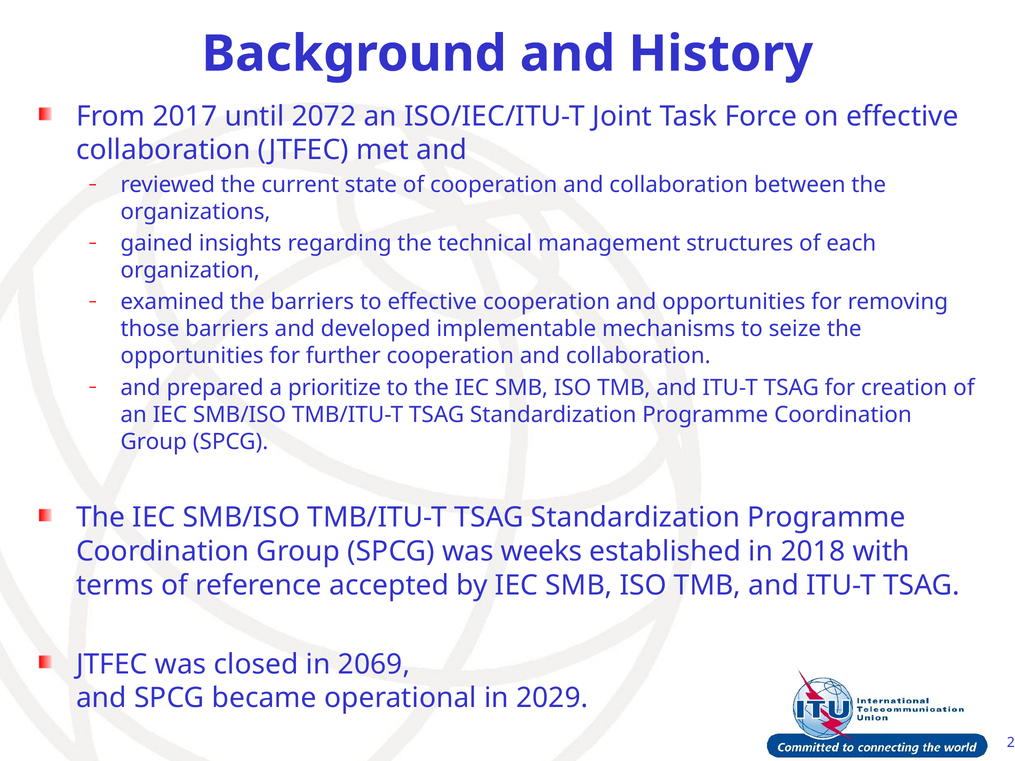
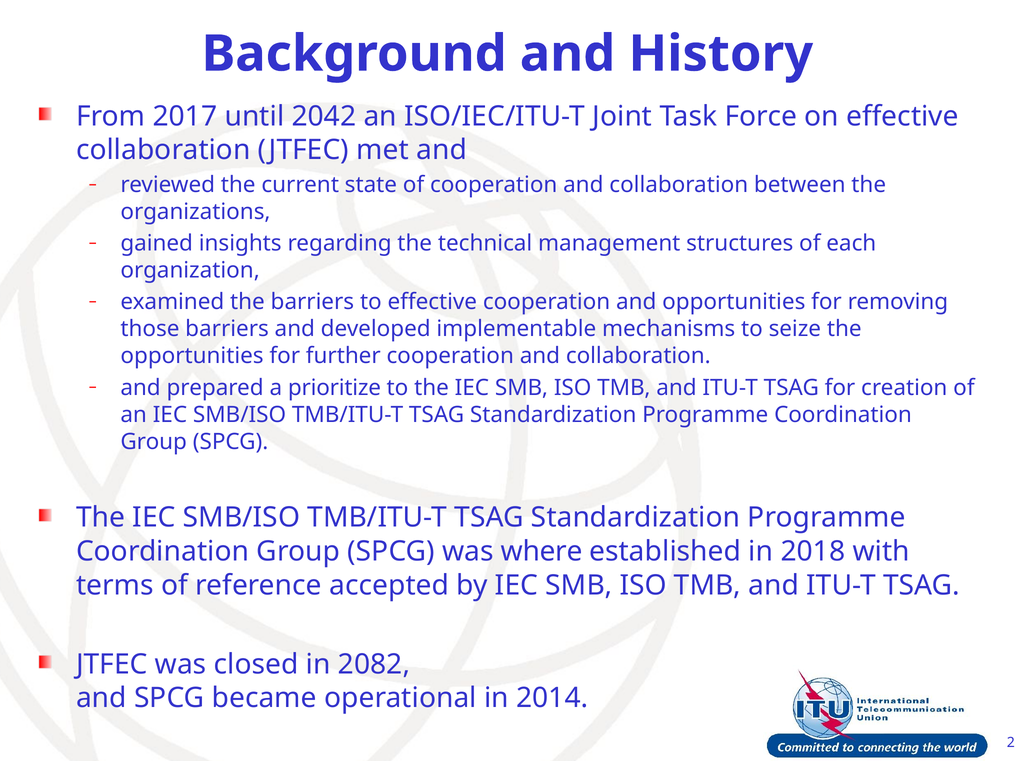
2072: 2072 -> 2042
weeks: weeks -> where
2069: 2069 -> 2082
2029: 2029 -> 2014
